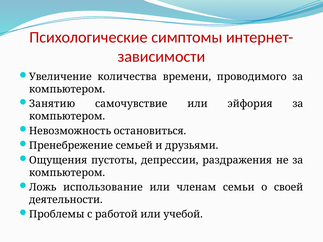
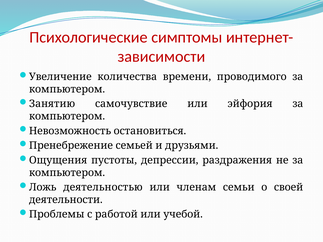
использование: использование -> деятельностью
